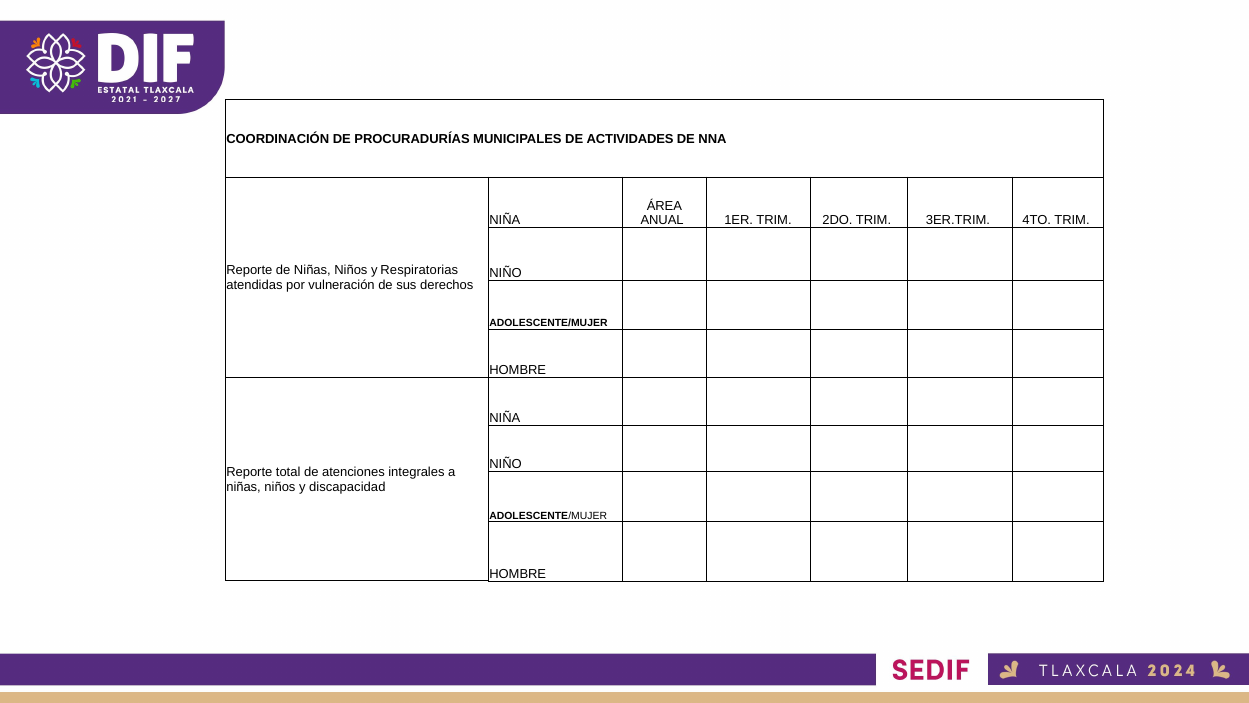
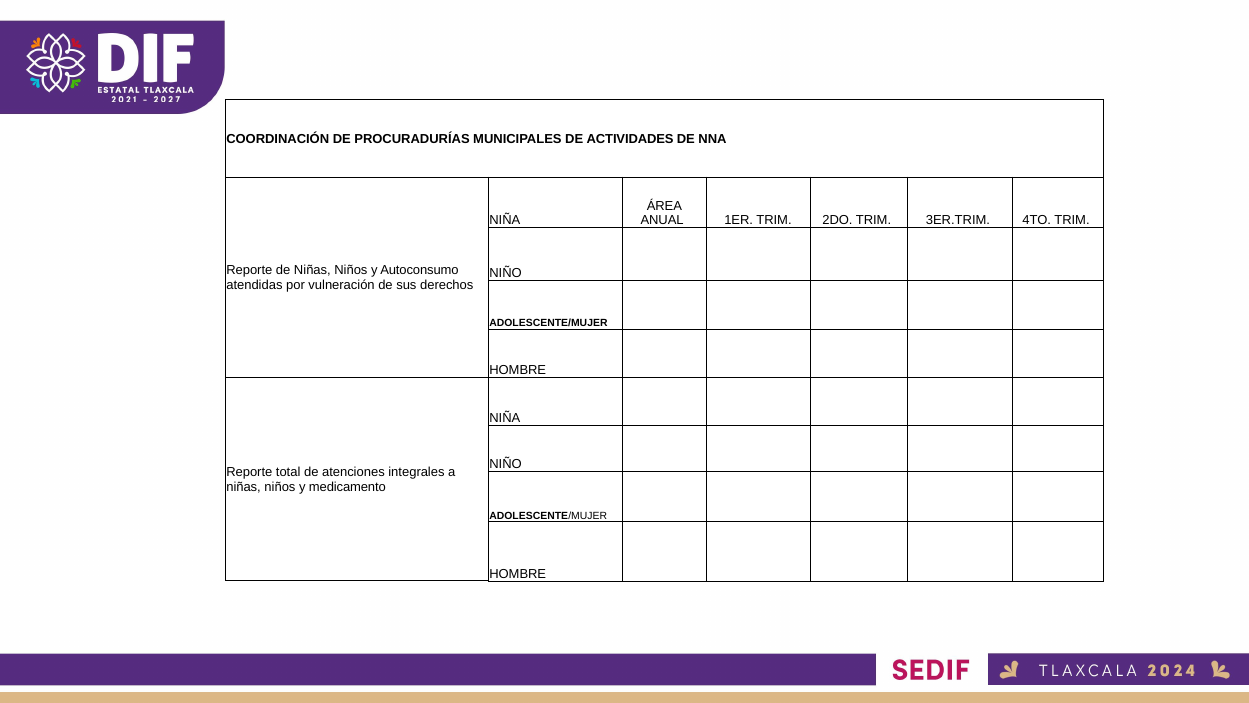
Respiratorias: Respiratorias -> Autoconsumo
discapacidad: discapacidad -> medicamento
